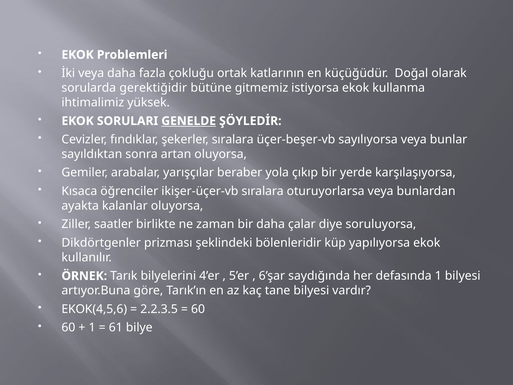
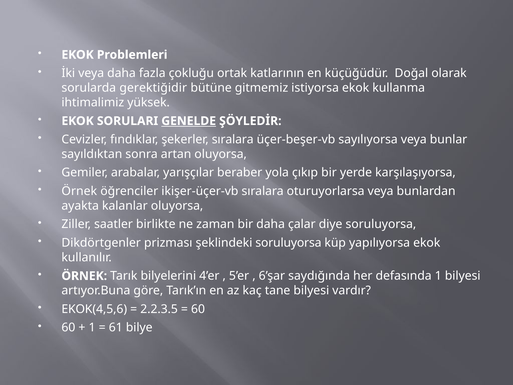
Kısaca at (79, 191): Kısaca -> Örnek
şeklindeki bölenleridir: bölenleridir -> soruluyorsa
